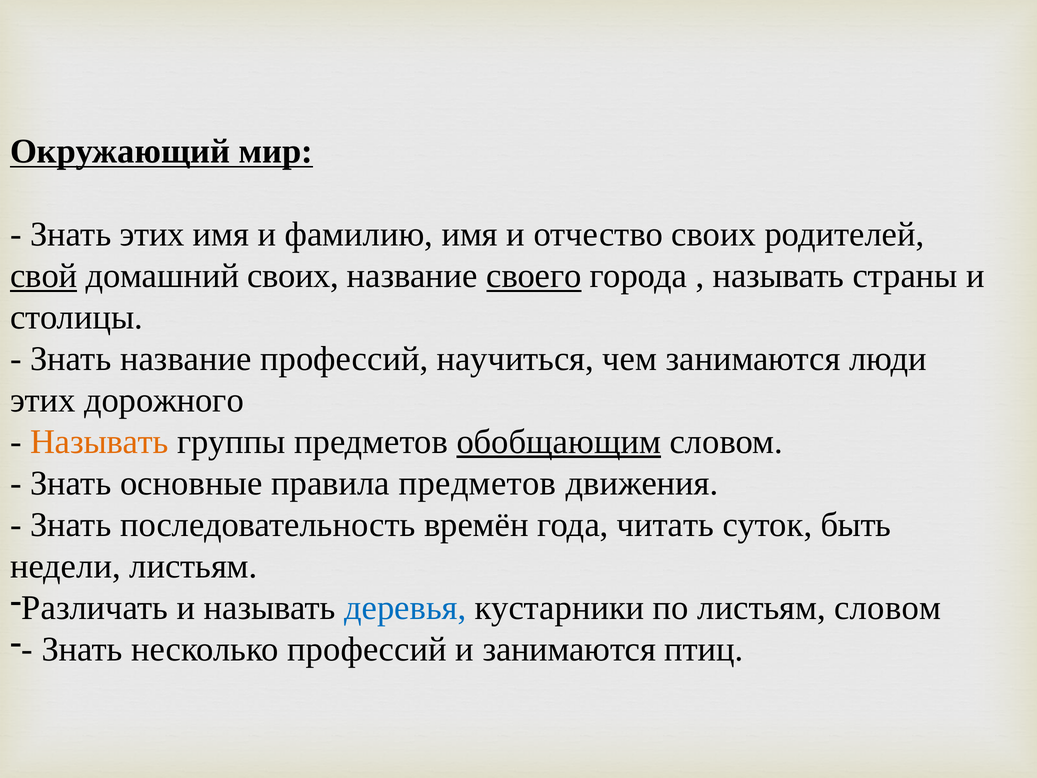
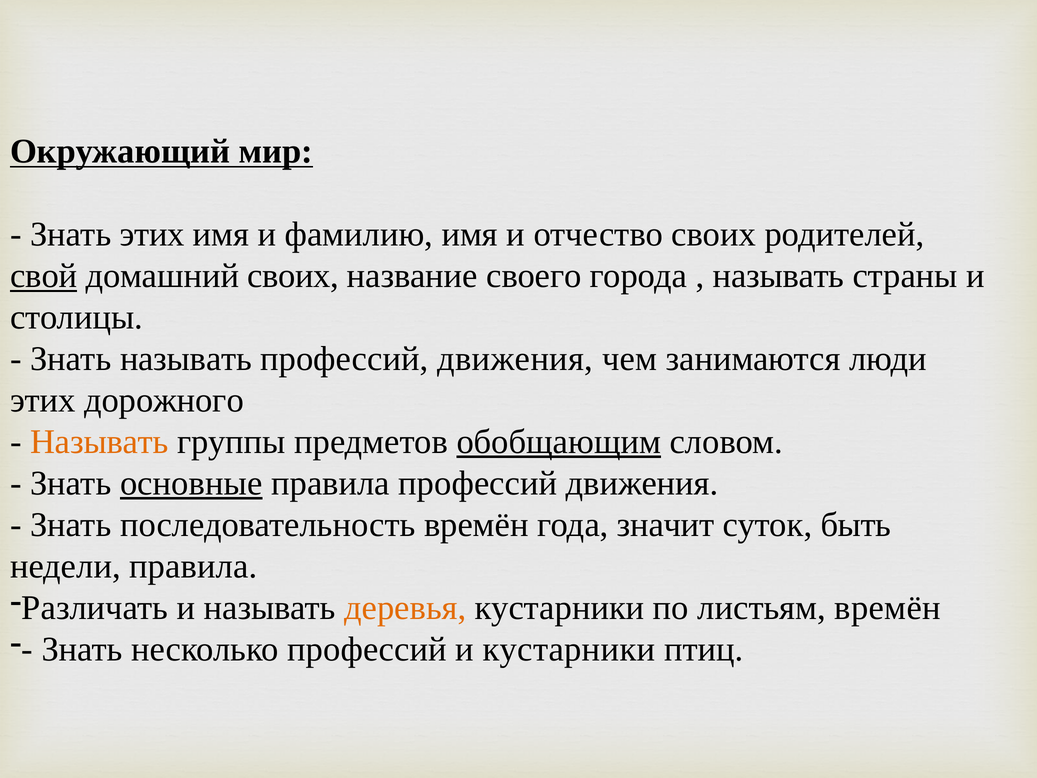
своего underline: present -> none
Знать название: название -> называть
научиться at (515, 359): научиться -> движения
основные underline: none -> present
правила предметов: предметов -> профессий
читать: читать -> значит
недели листьям: листьям -> правила
деревья colour: blue -> orange
листьям словом: словом -> времён
и занимаются: занимаются -> кустарники
